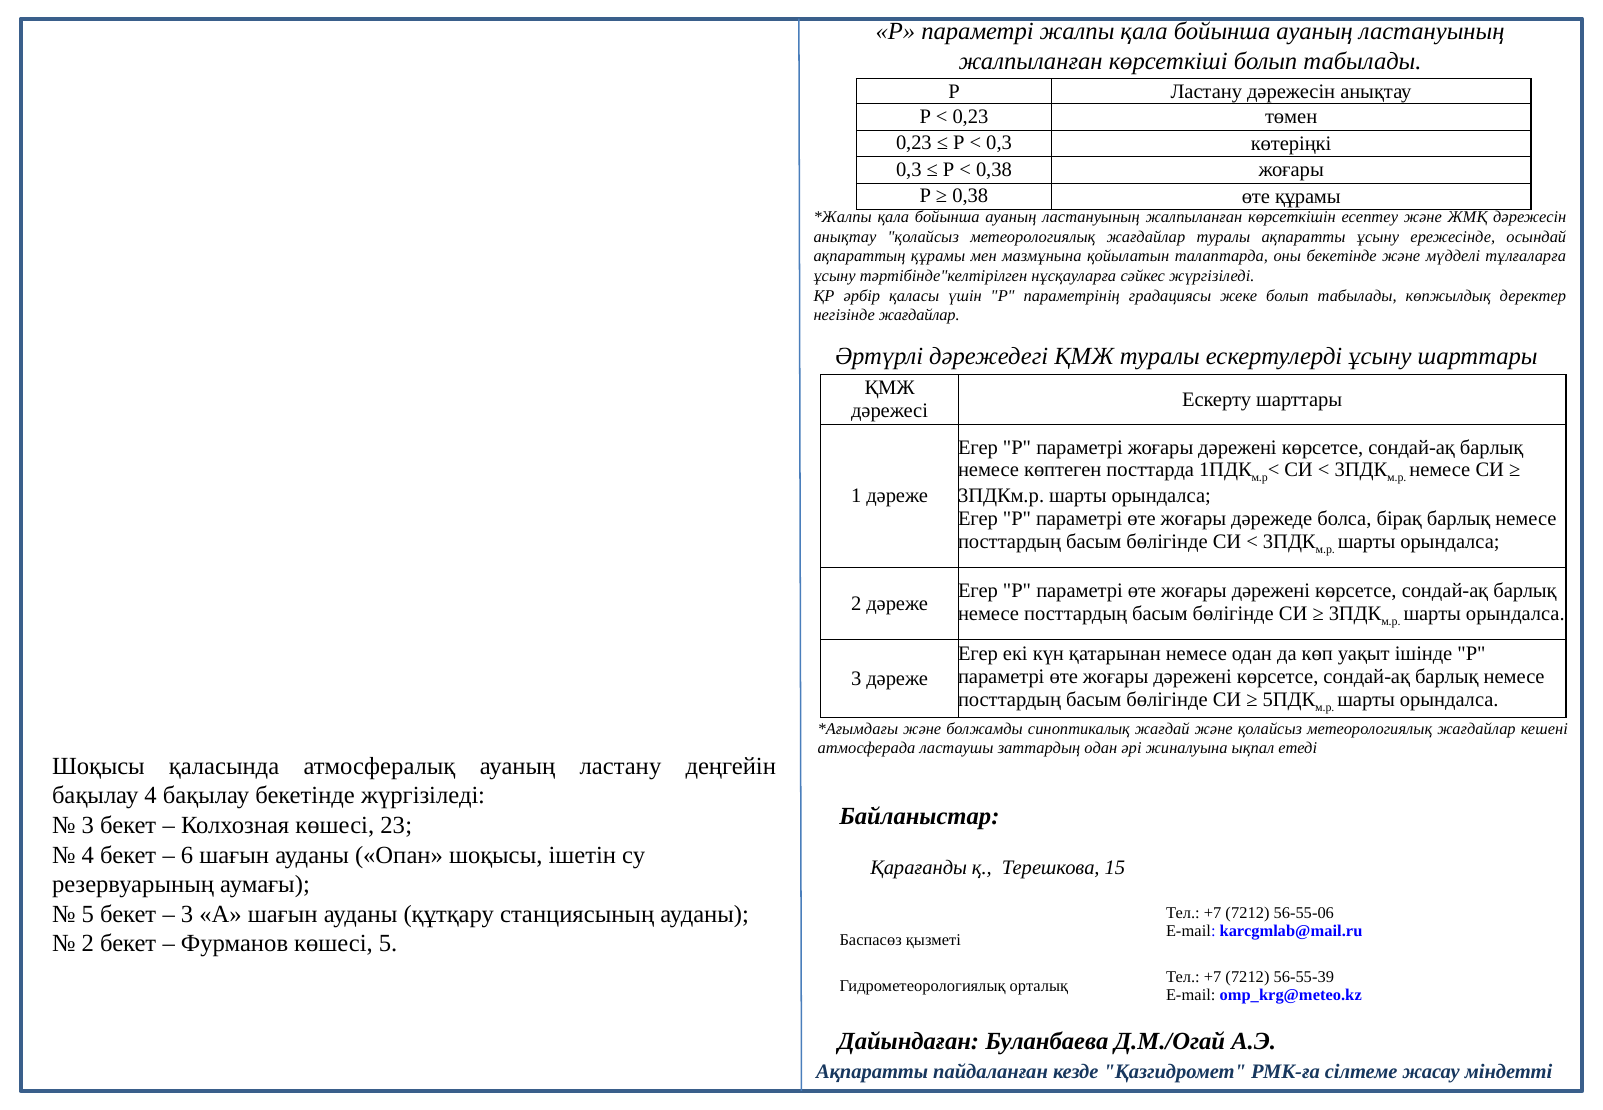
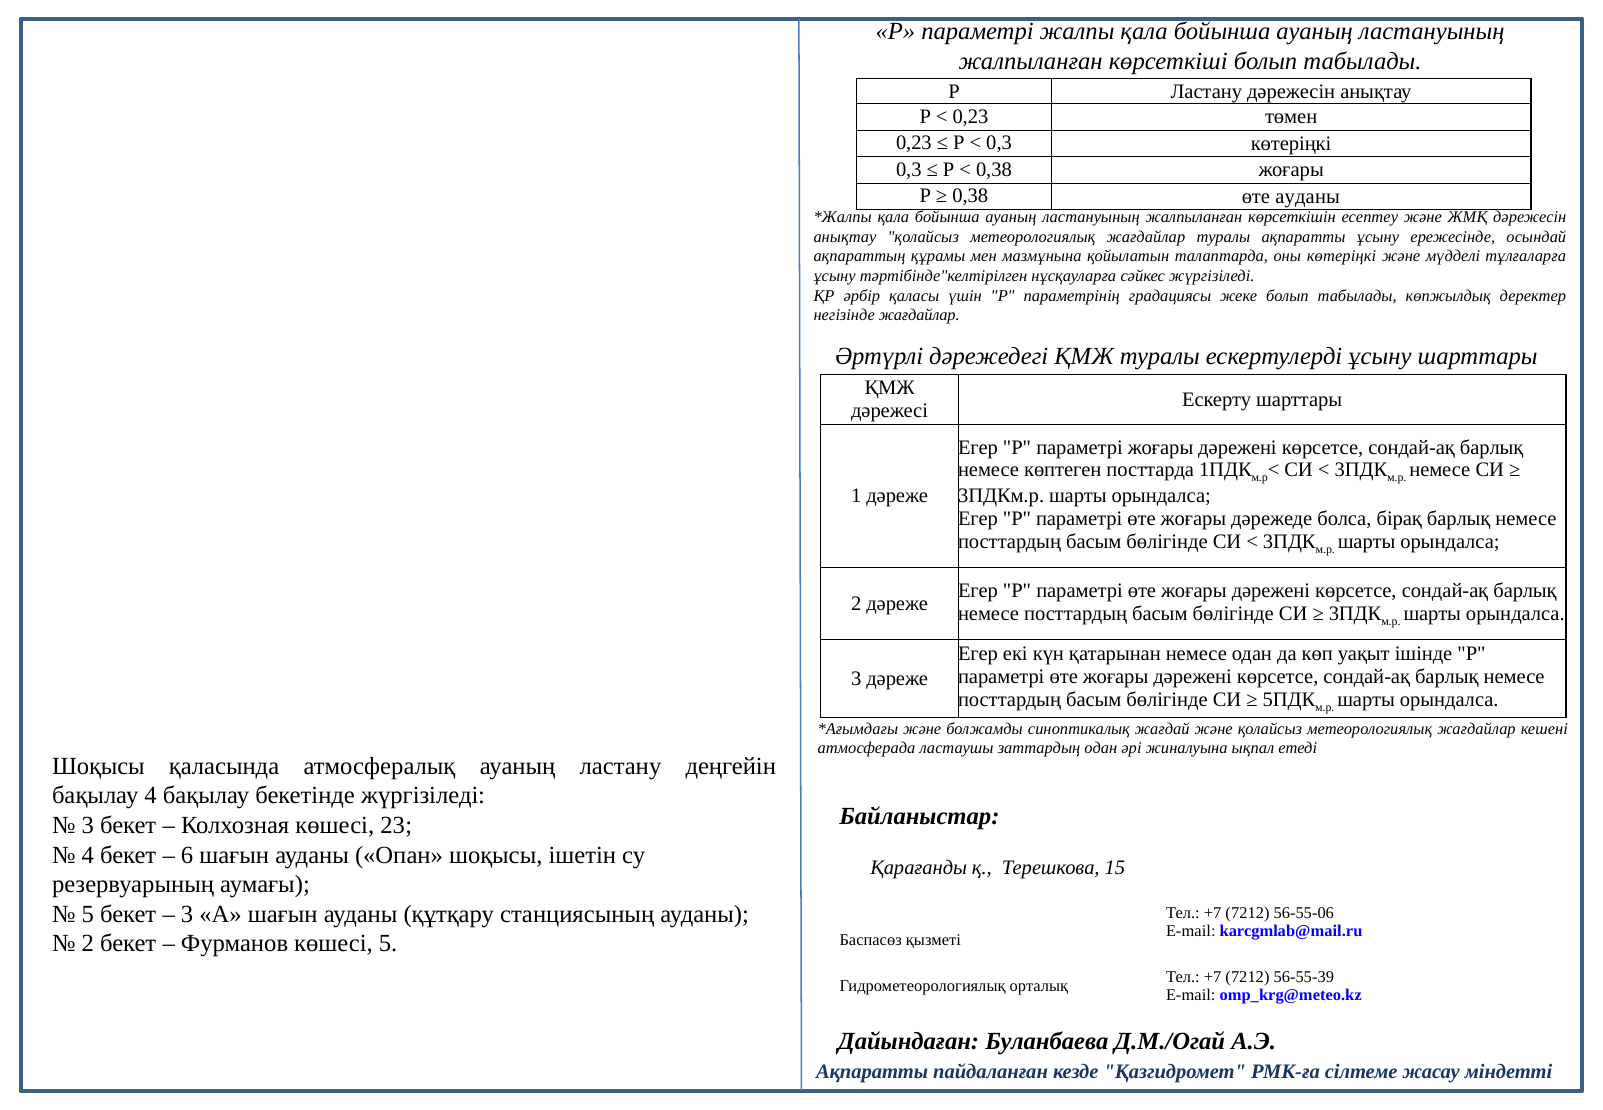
өте құрамы: құрамы -> ауданы
оны бекетінде: бекетінде -> көтеріңкі
